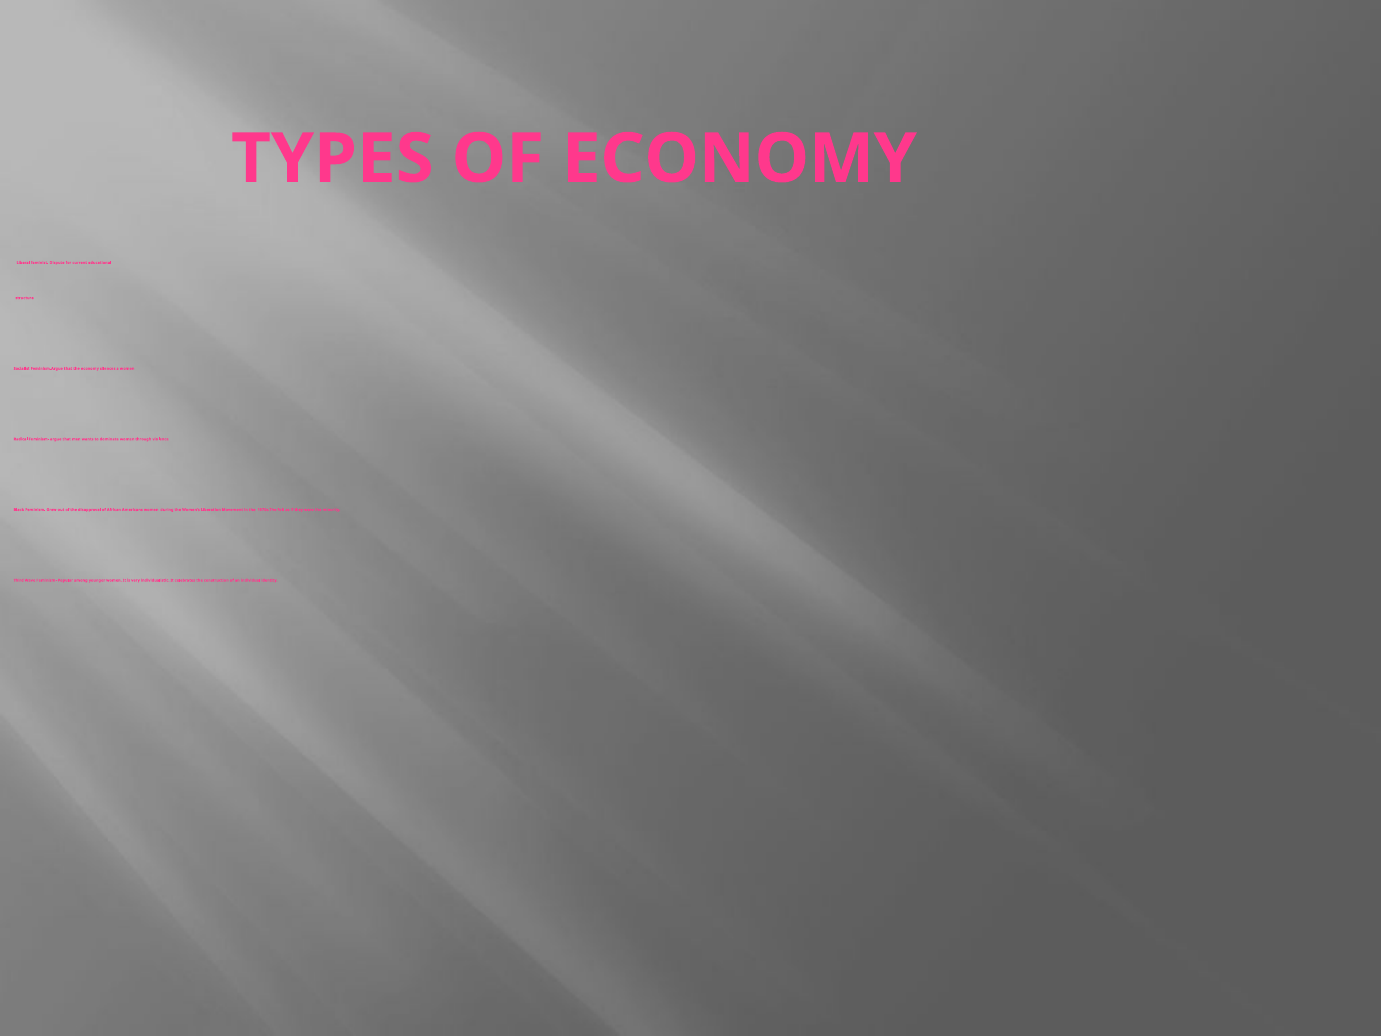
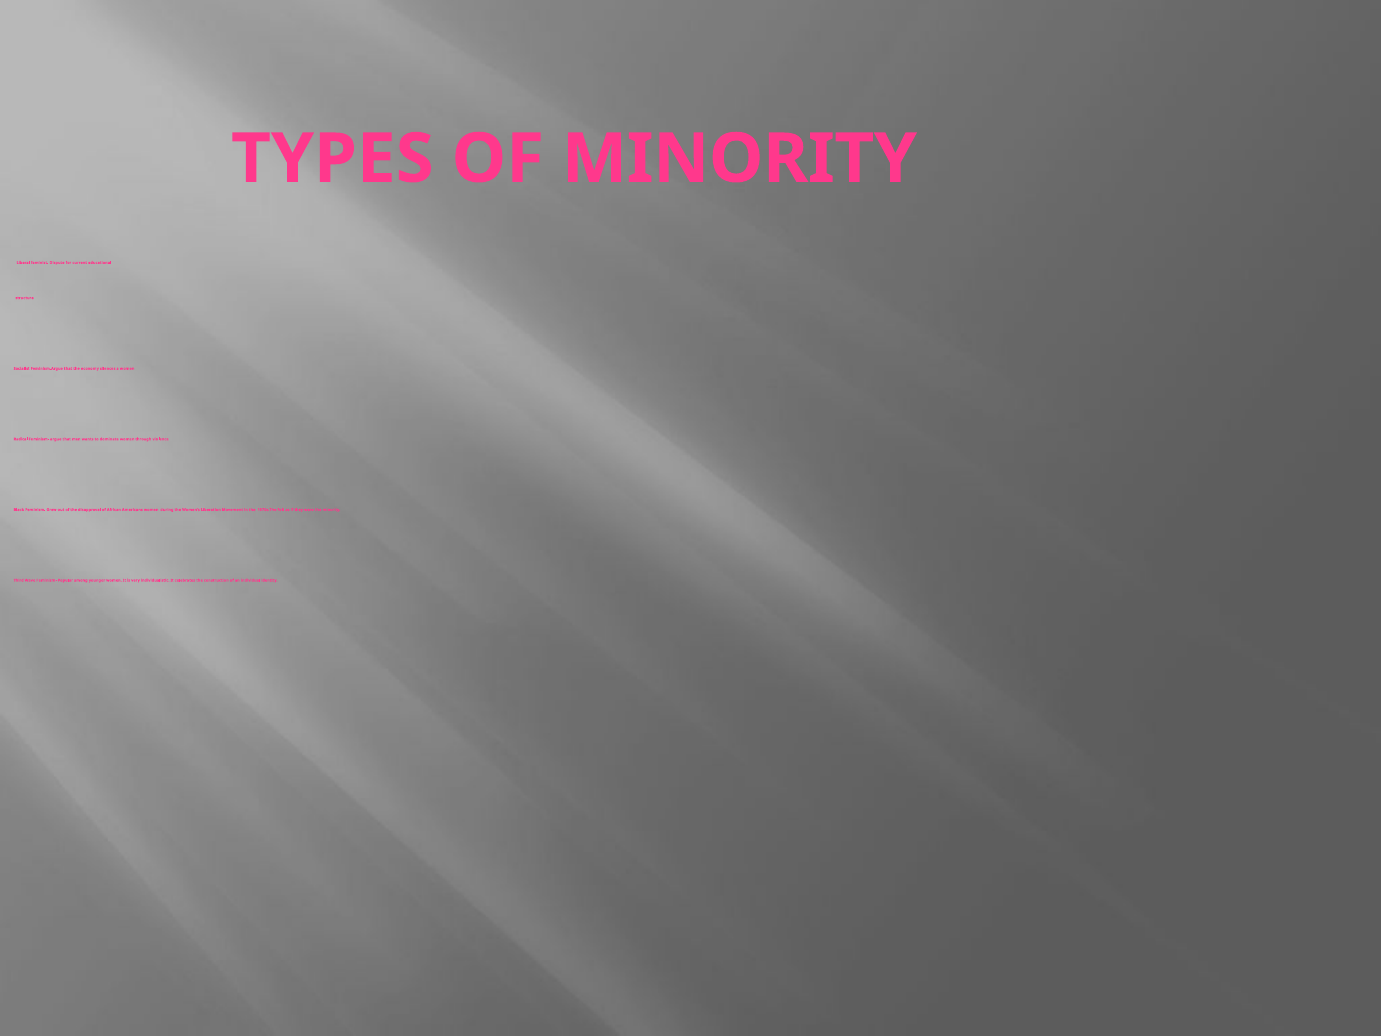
OF ECONOMY: ECONOMY -> MINORITY
